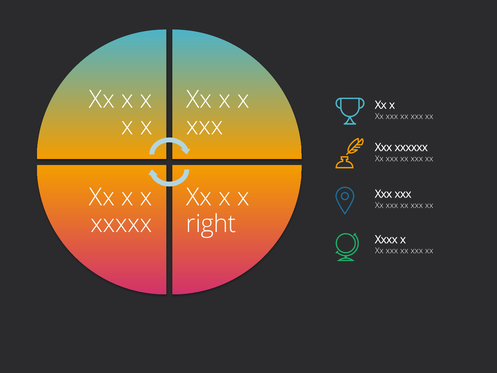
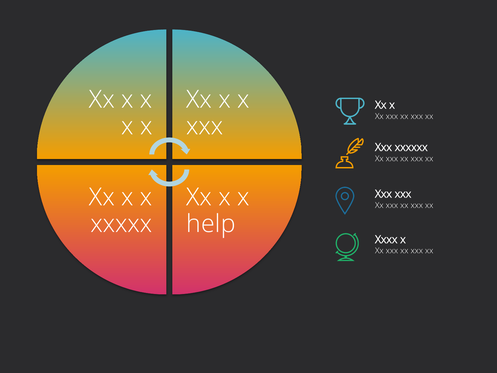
right: right -> help
